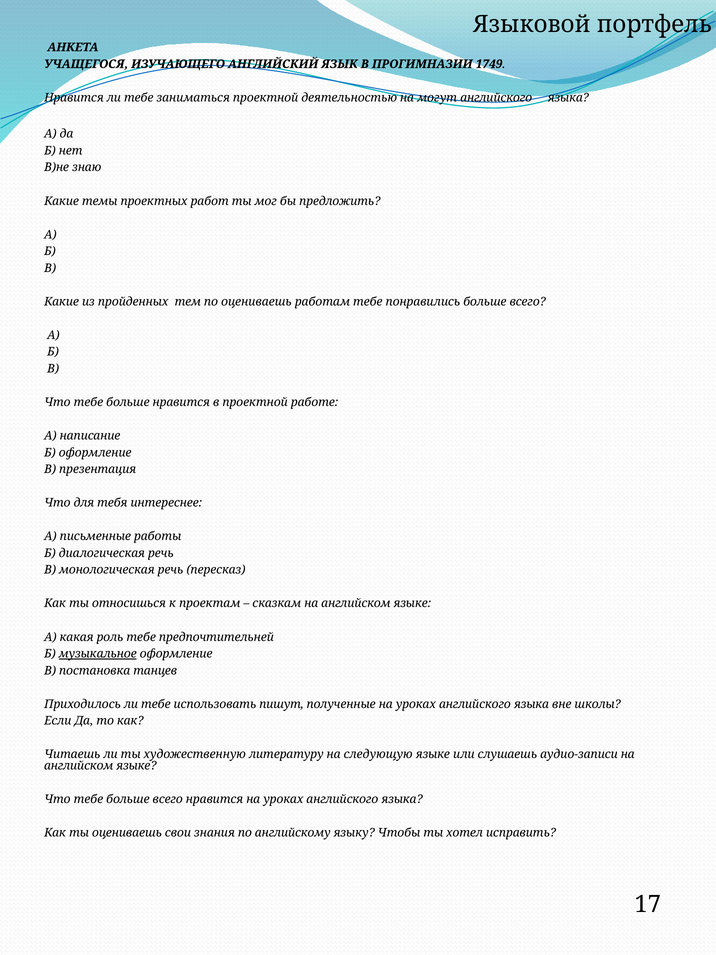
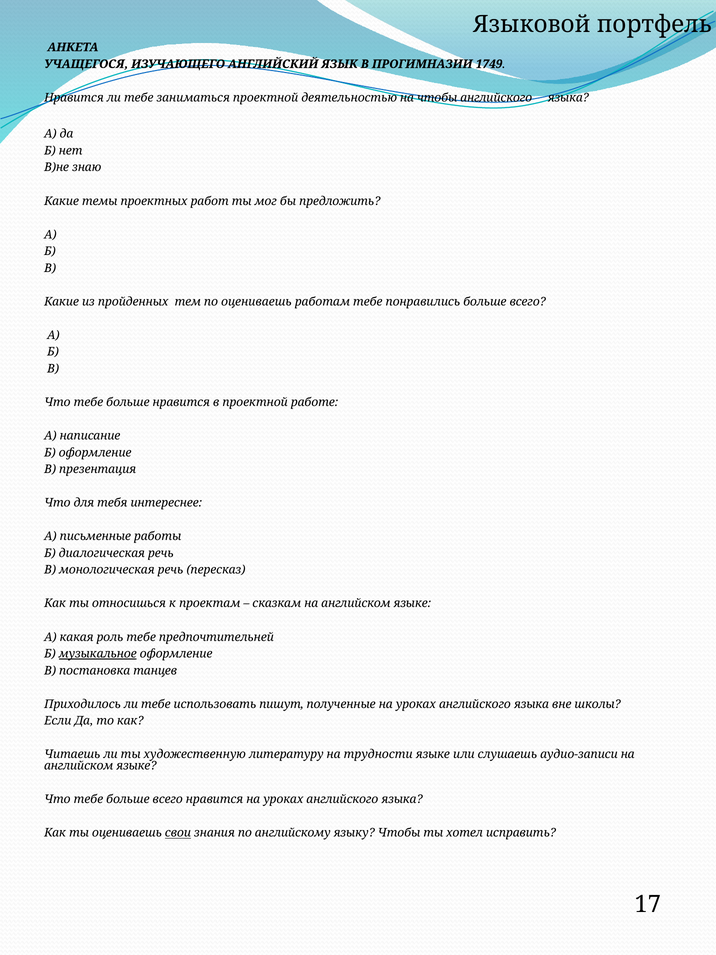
на могут: могут -> чтобы
следующую: следующую -> трудности
свои underline: none -> present
